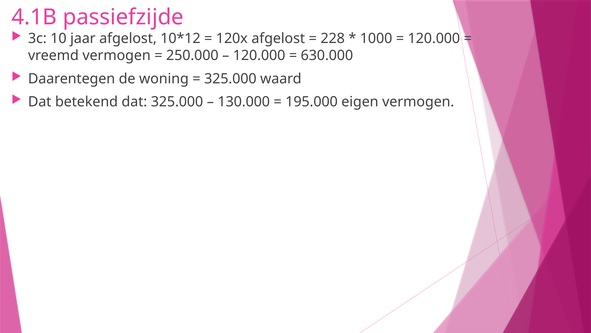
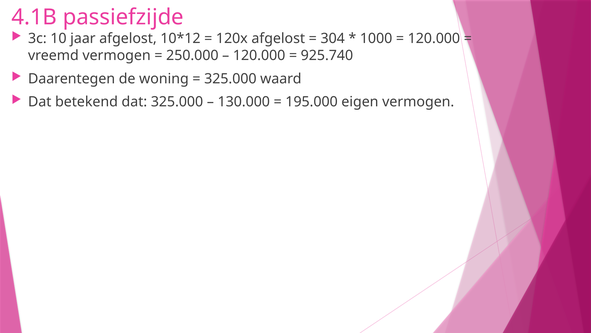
228: 228 -> 304
630.000: 630.000 -> 925.740
